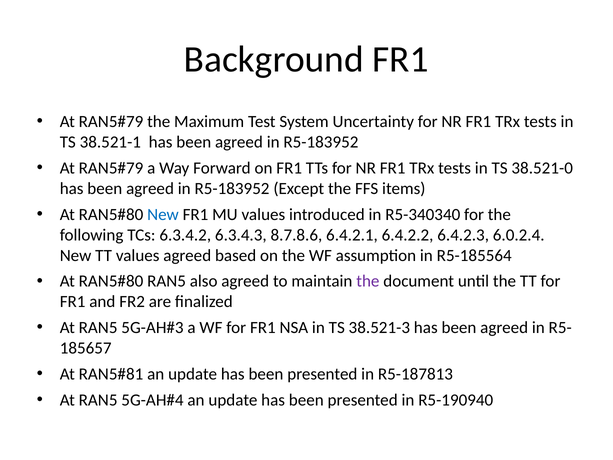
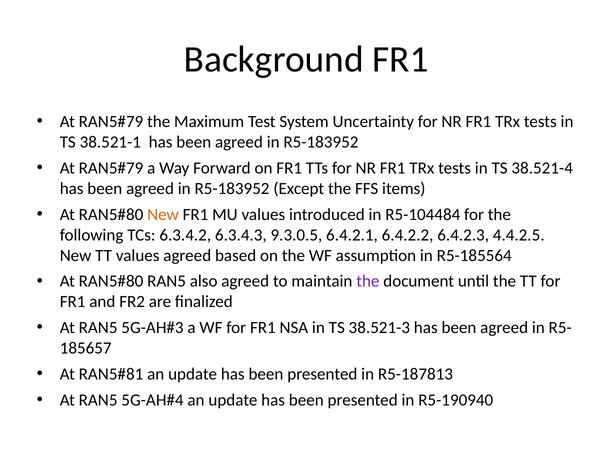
38.521-0: 38.521-0 -> 38.521-4
New at (163, 214) colour: blue -> orange
R5-340340: R5-340340 -> R5-104484
8.7.8.6: 8.7.8.6 -> 9.3.0.5
6.0.2.4: 6.0.2.4 -> 4.4.2.5
